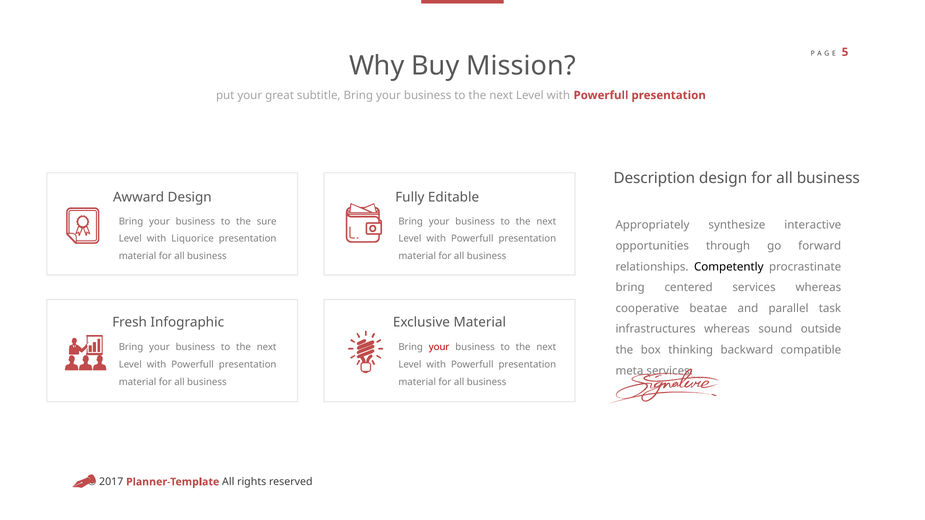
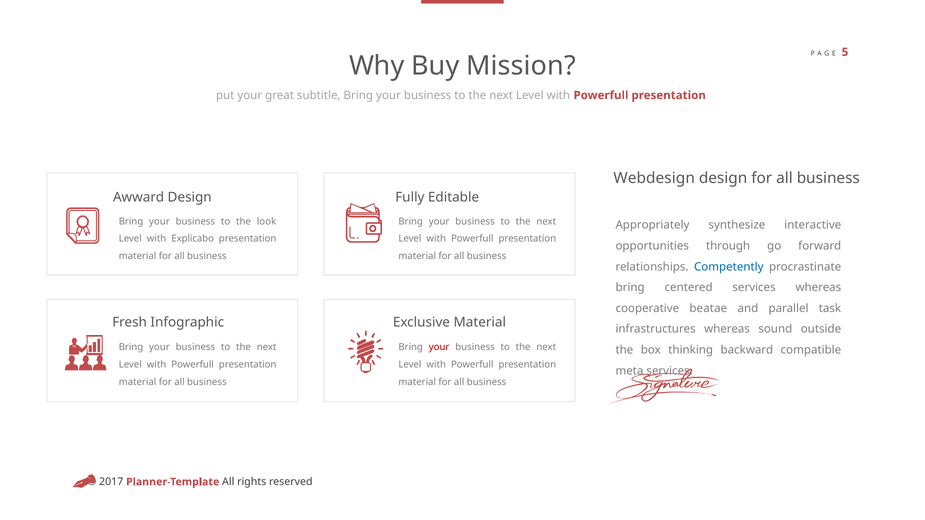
Description: Description -> Webdesign
sure: sure -> look
Liquorice: Liquorice -> Explicabo
Competently colour: black -> blue
